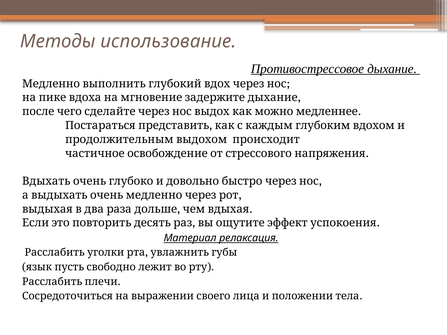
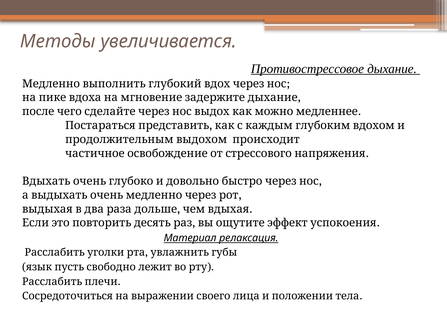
использование: использование -> увеличивается
